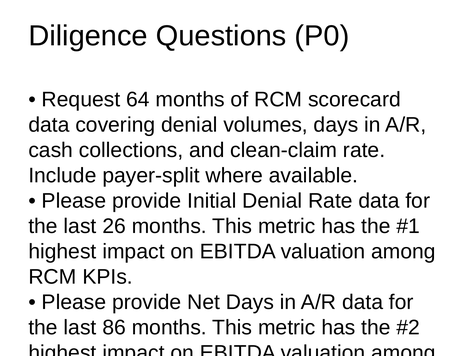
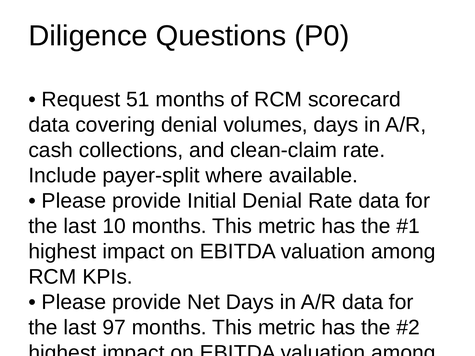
64: 64 -> 51
26: 26 -> 10
86: 86 -> 97
